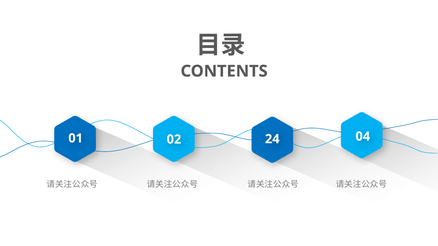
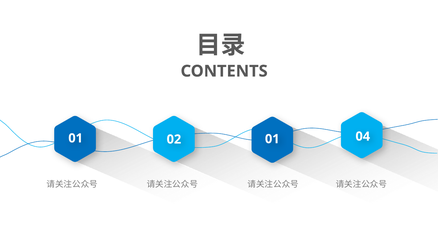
02 24: 24 -> 01
